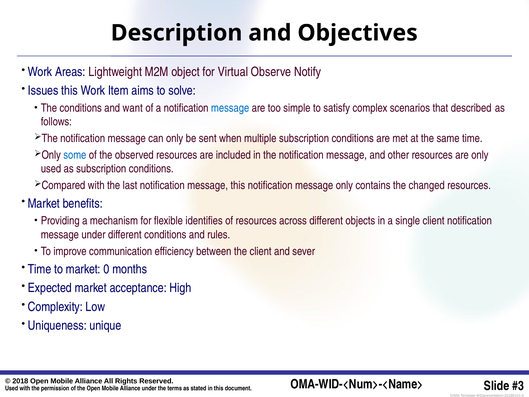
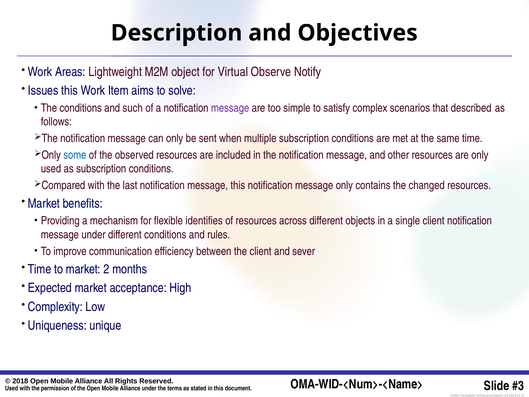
want: want -> such
message at (230, 108) colour: blue -> purple
0: 0 -> 2
